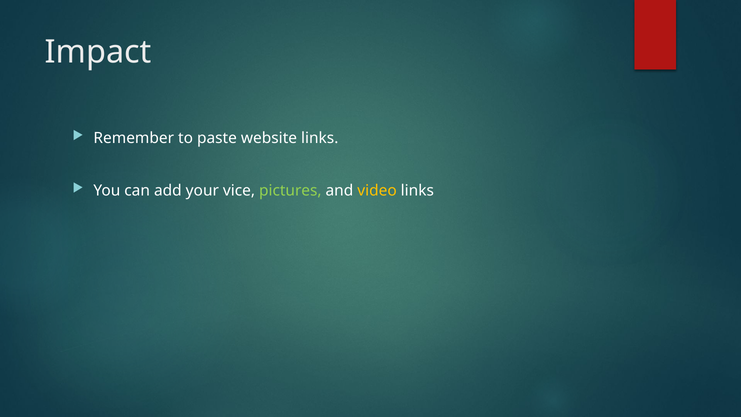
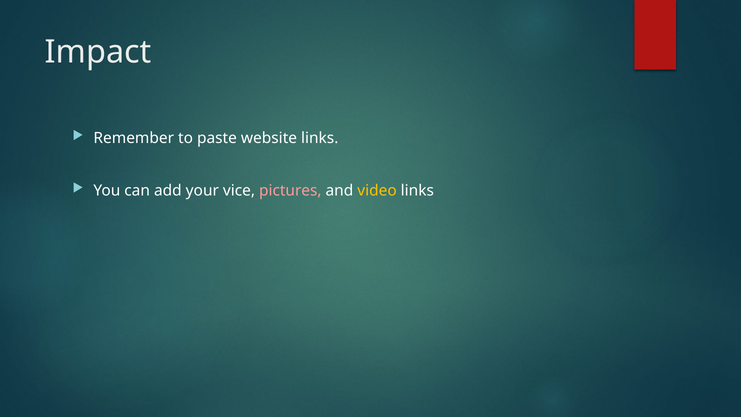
pictures colour: light green -> pink
